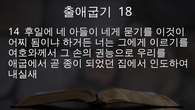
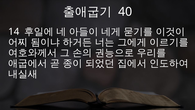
18: 18 -> 40
